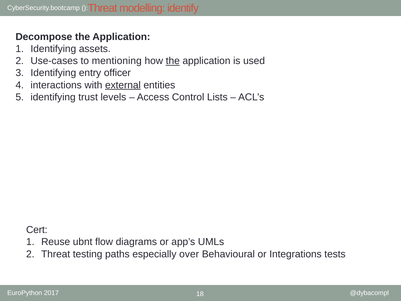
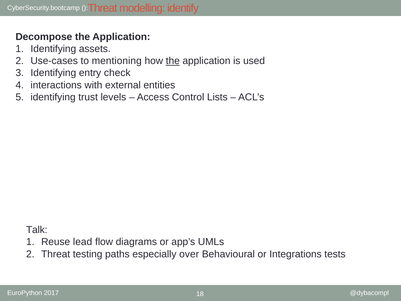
officer: officer -> check
external underline: present -> none
Cert: Cert -> Talk
ubnt: ubnt -> lead
